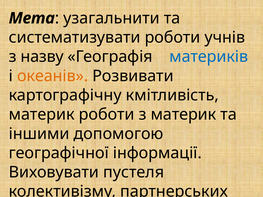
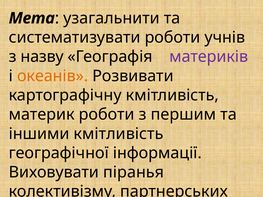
материків colour: blue -> purple
з материк: материк -> першим
іншими допомогою: допомогою -> кмітливість
пустеля: пустеля -> піранья
